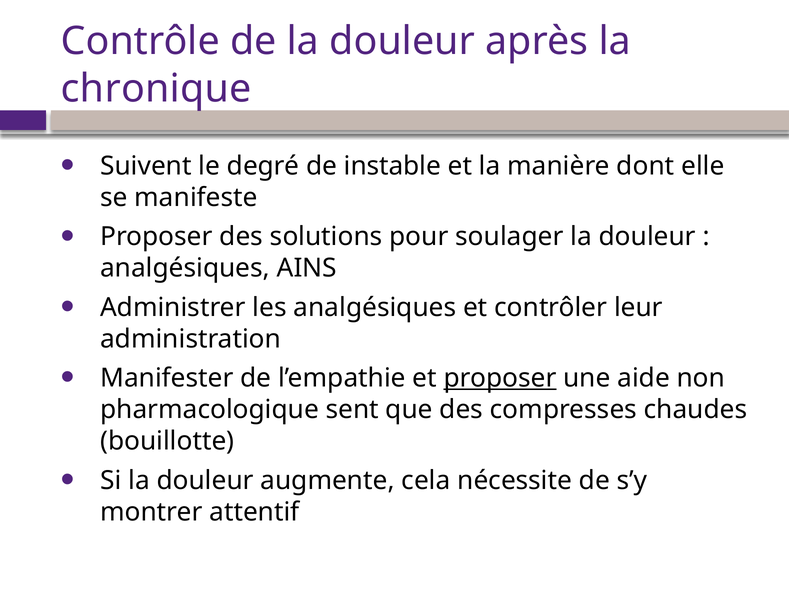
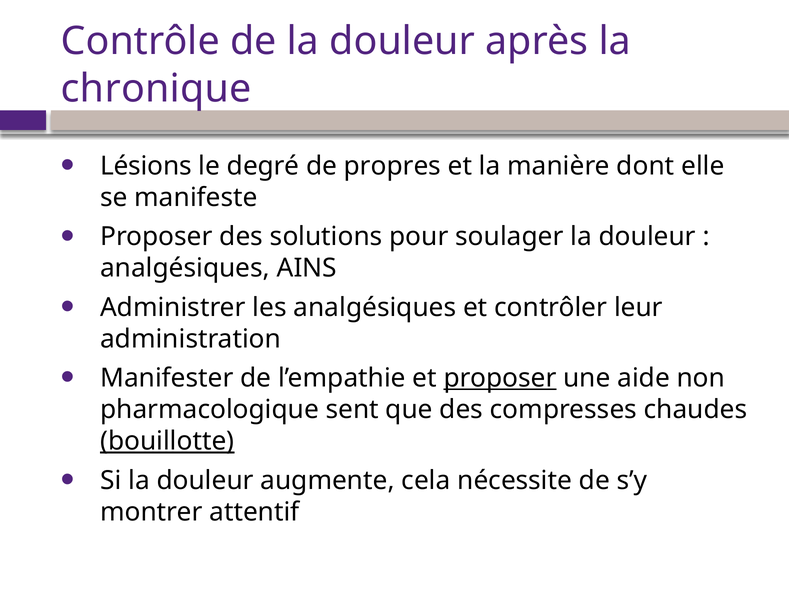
Suivent: Suivent -> Lésions
instable: instable -> propres
bouillotte underline: none -> present
